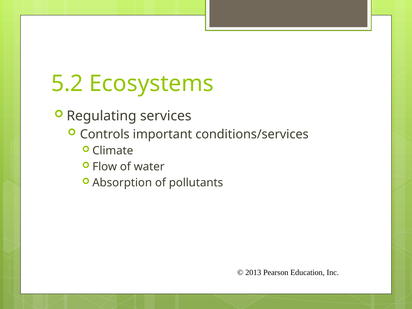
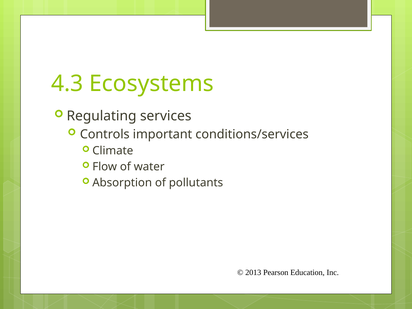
5.2: 5.2 -> 4.3
